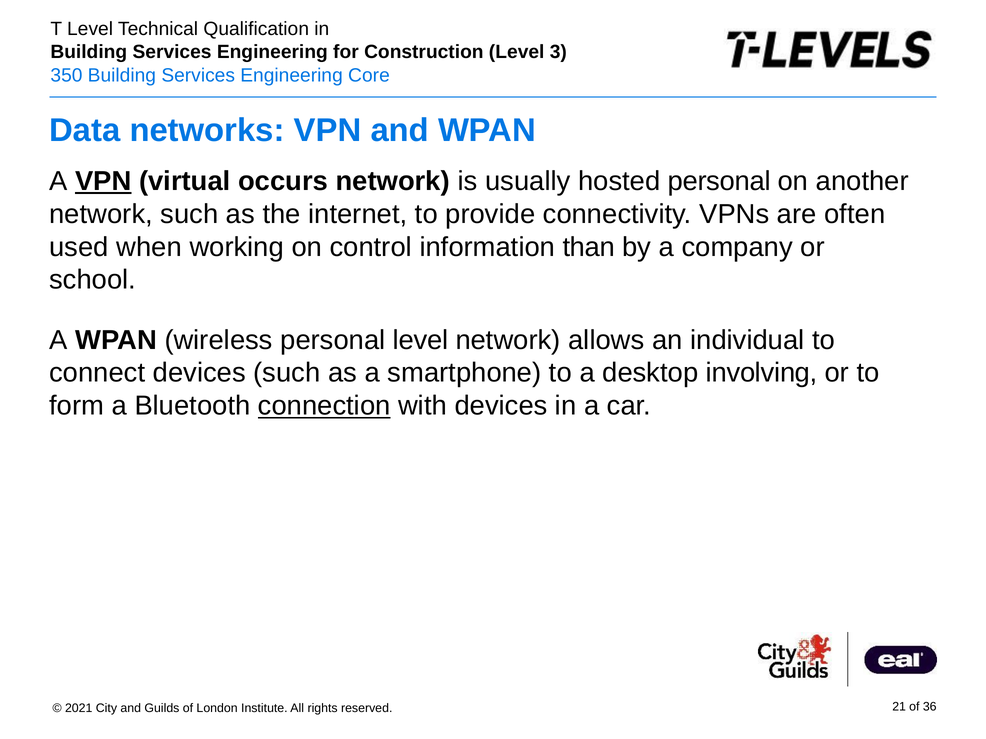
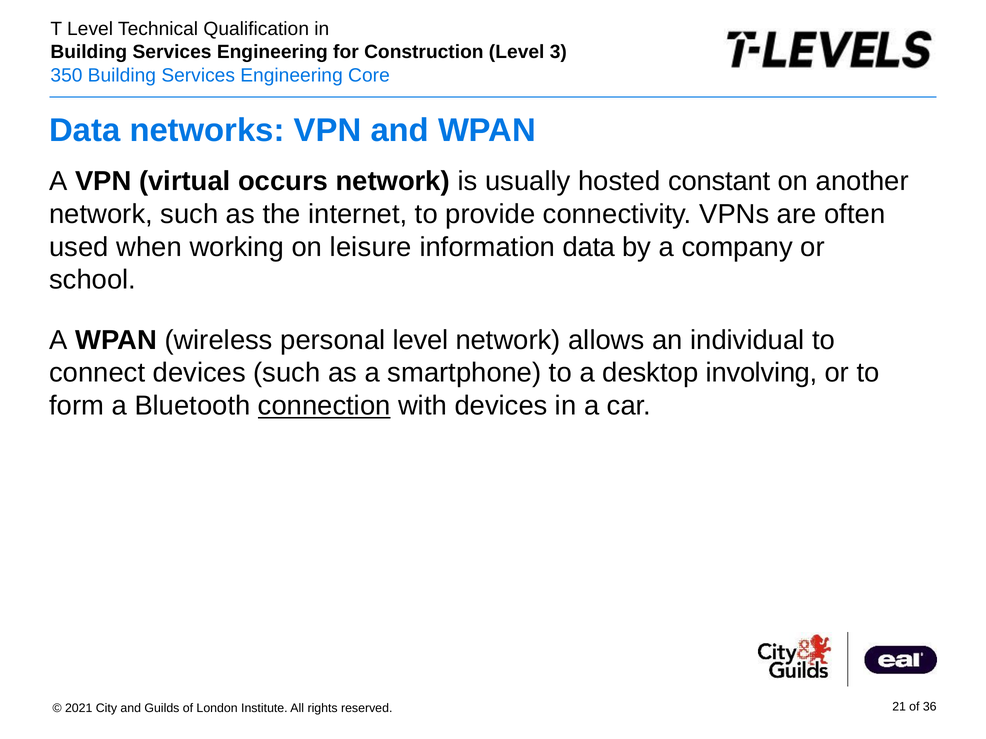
VPN at (103, 181) underline: present -> none
hosted personal: personal -> constant
control: control -> leisure
information than: than -> data
